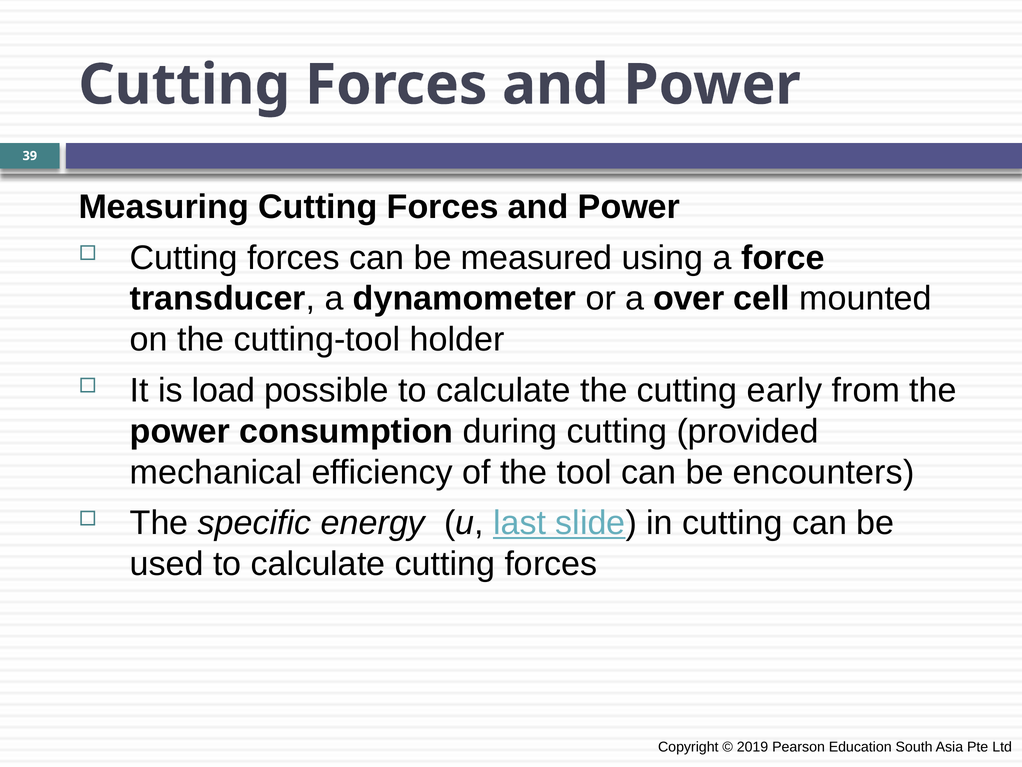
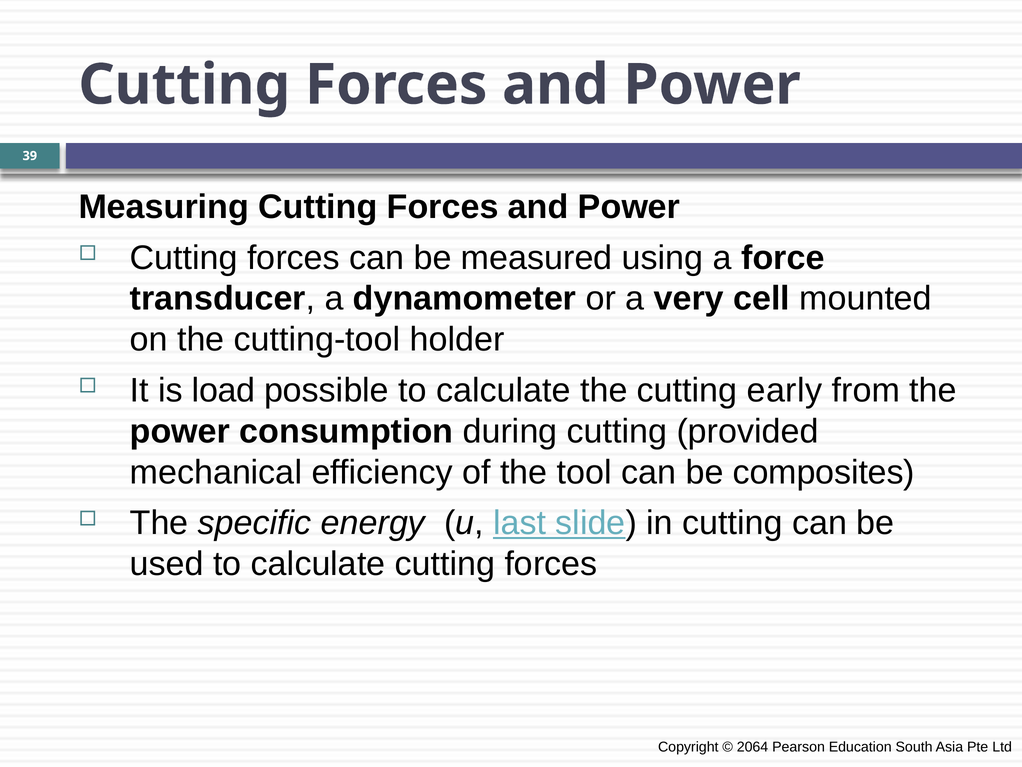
over: over -> very
encounters: encounters -> composites
2019: 2019 -> 2064
